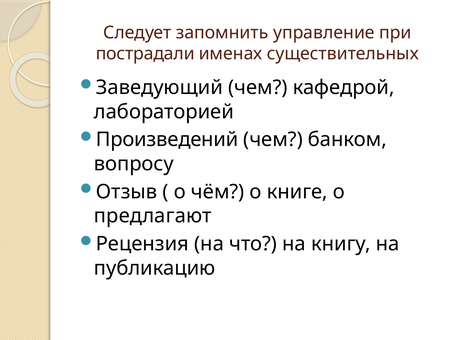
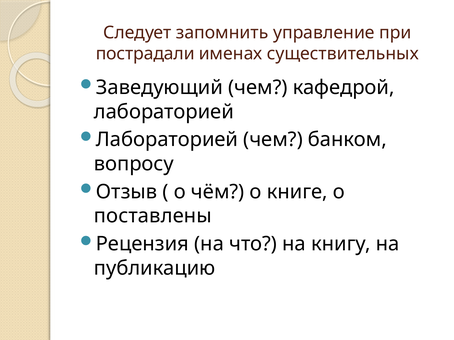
Произведений at (167, 140): Произведений -> Лабораторией
предлагают: предлагают -> поставлены
